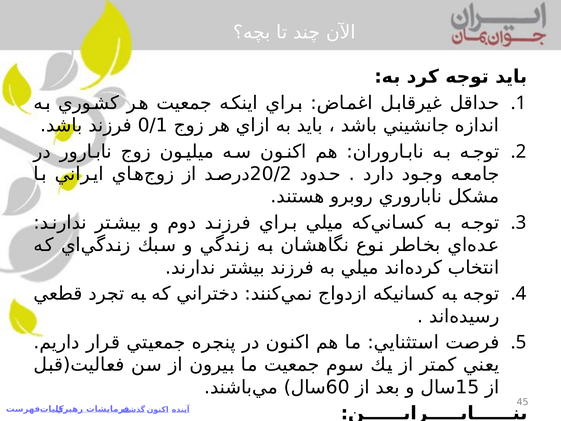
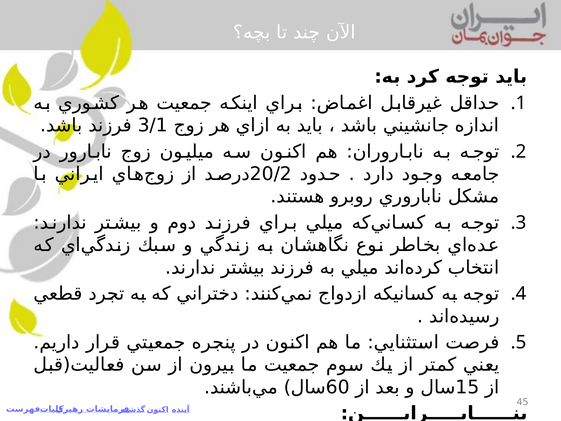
0/1: 0/1 -> 3/1
